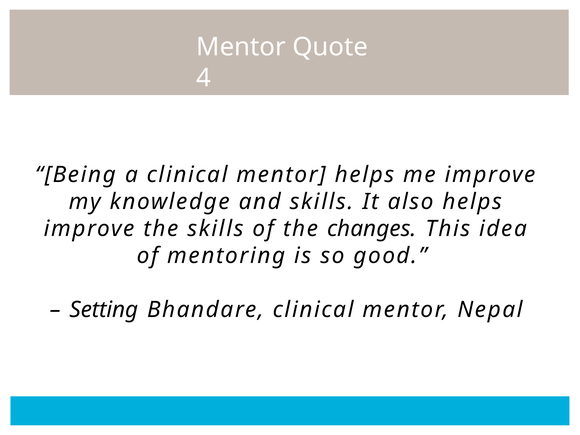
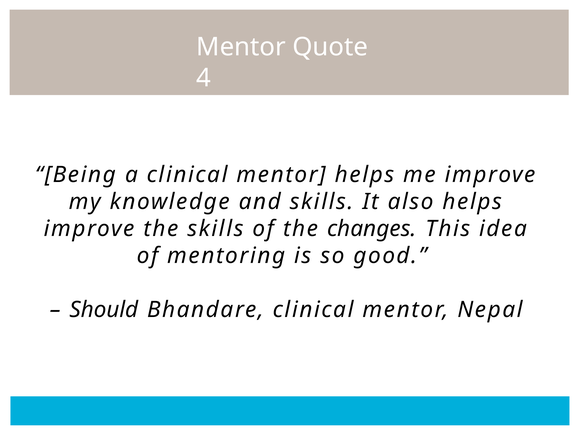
Setting: Setting -> Should
